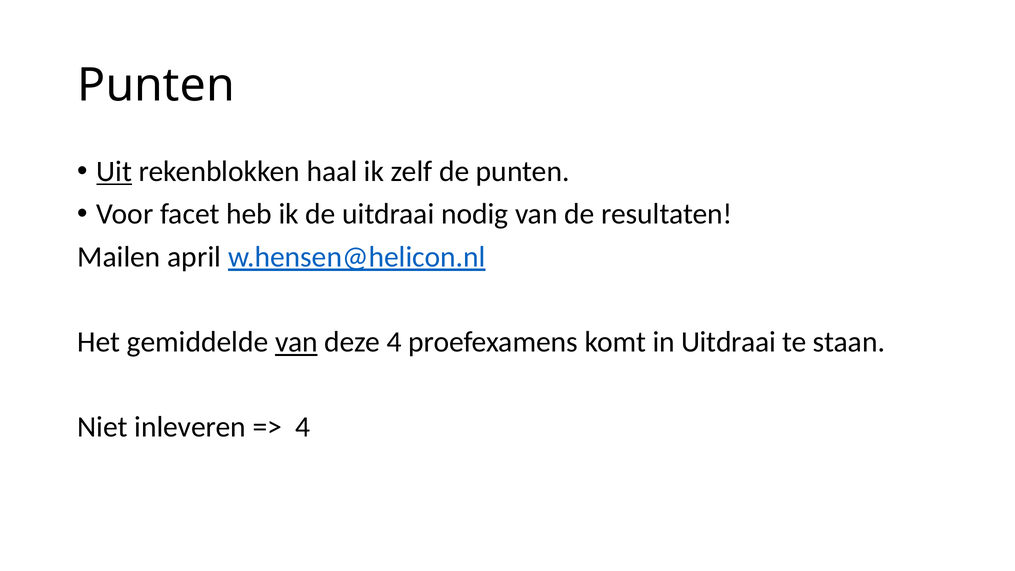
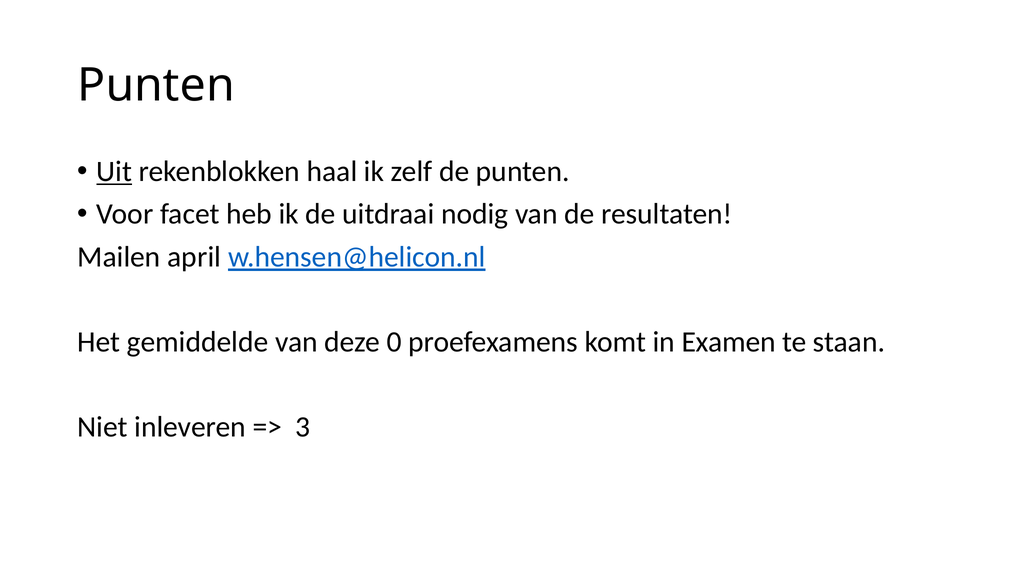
van at (296, 342) underline: present -> none
deze 4: 4 -> 0
in Uitdraai: Uitdraai -> Examen
4 at (303, 427): 4 -> 3
